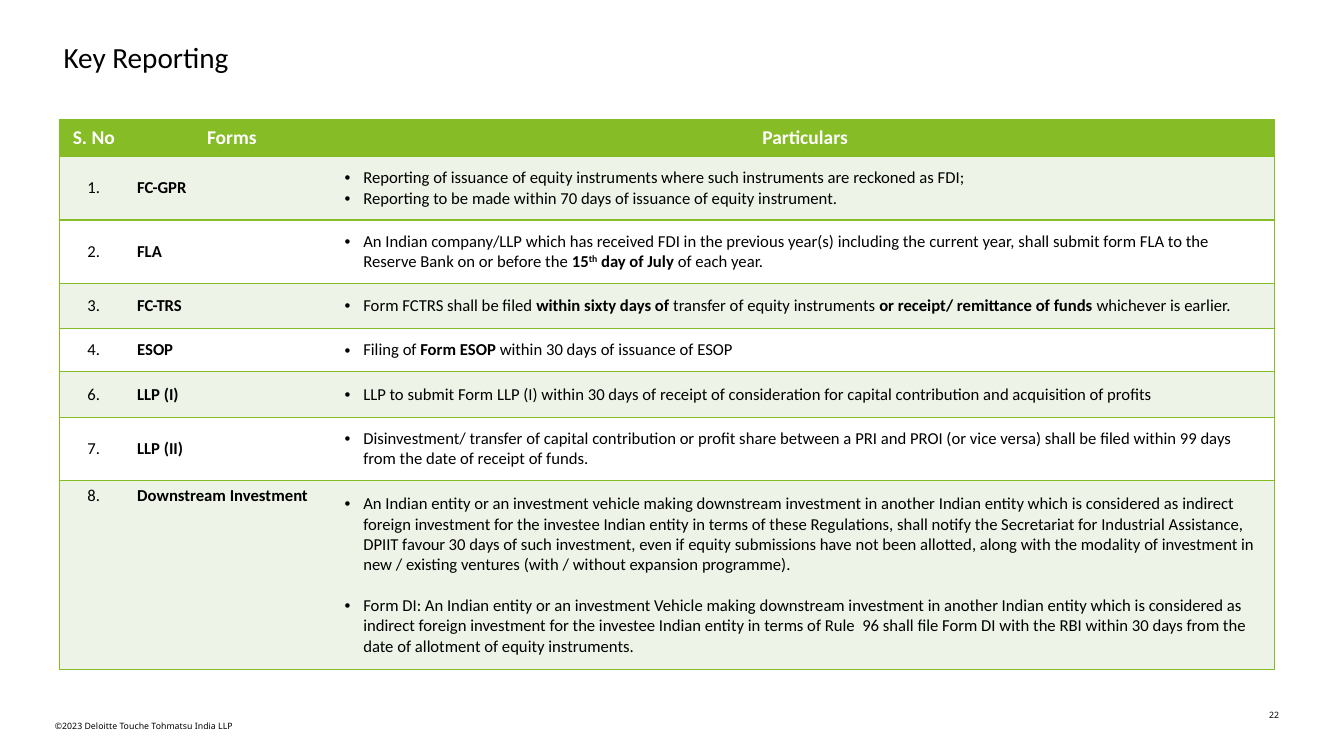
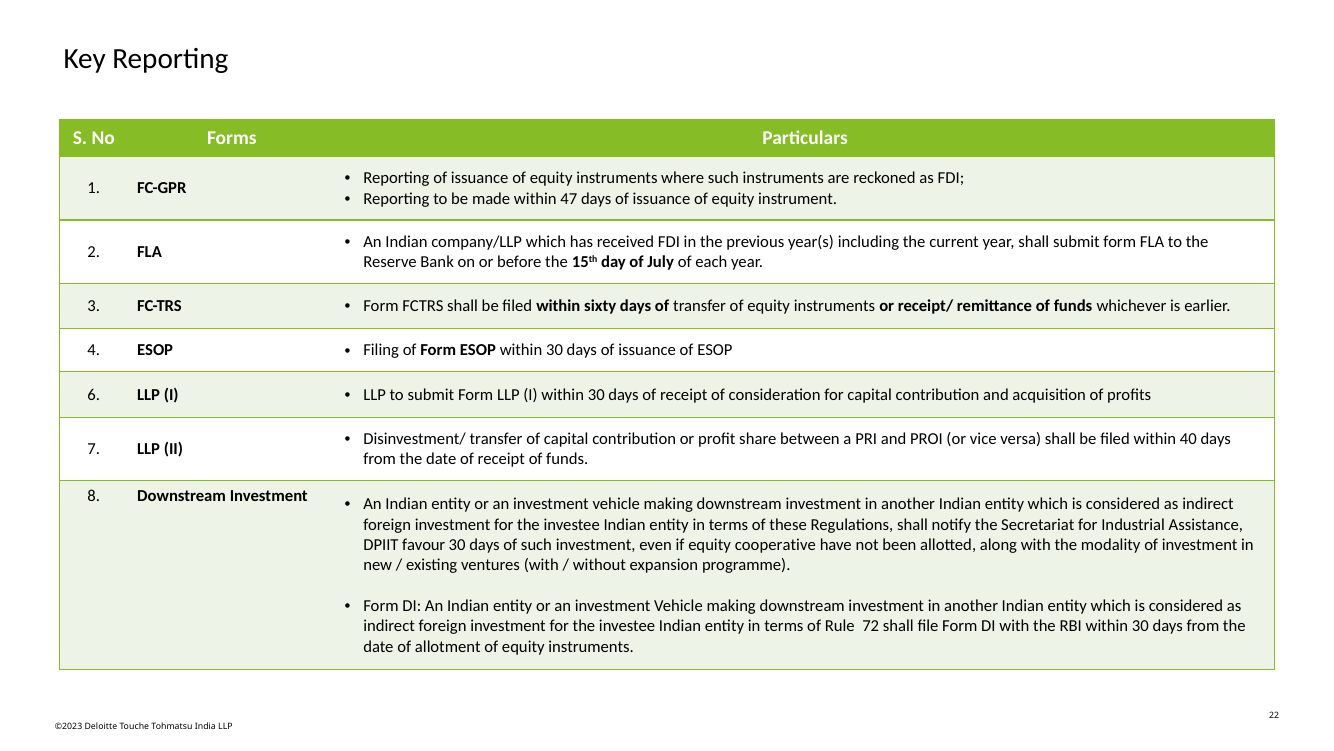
70: 70 -> 47
99: 99 -> 40
submissions: submissions -> cooperative
96: 96 -> 72
